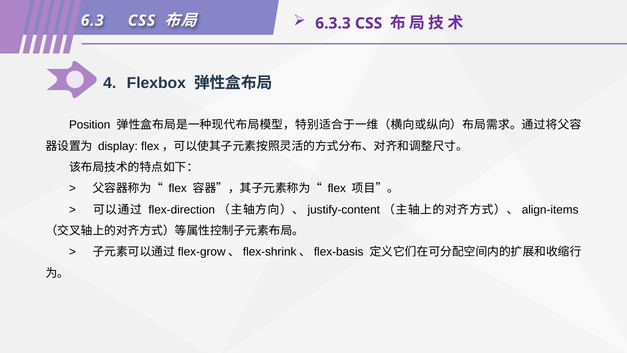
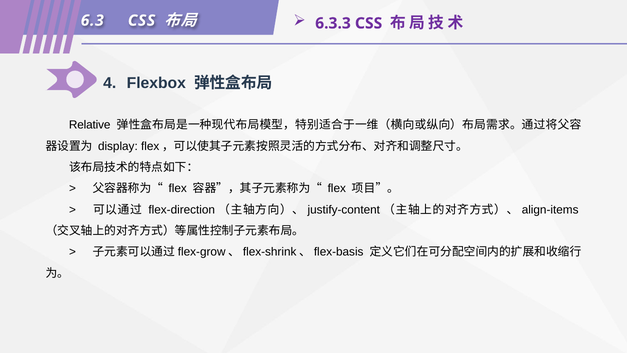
Position: Position -> Relative
